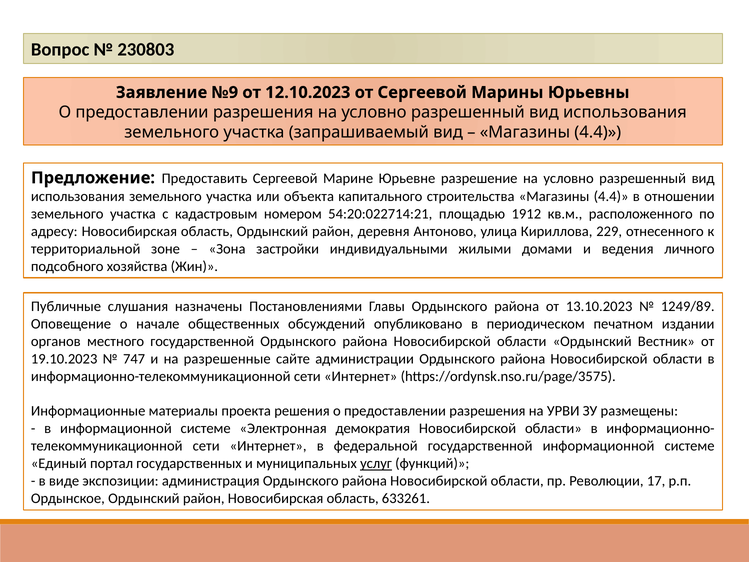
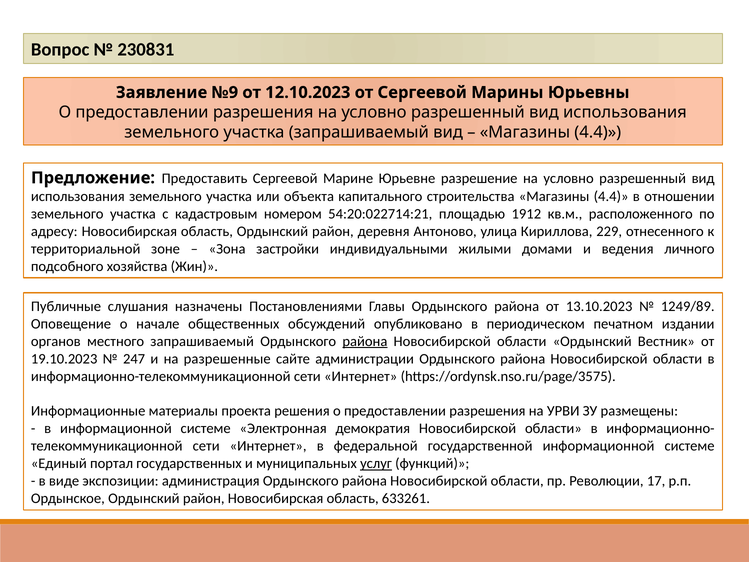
230803: 230803 -> 230831
местного государственной: государственной -> запрашиваемый
района at (365, 341) underline: none -> present
747: 747 -> 247
